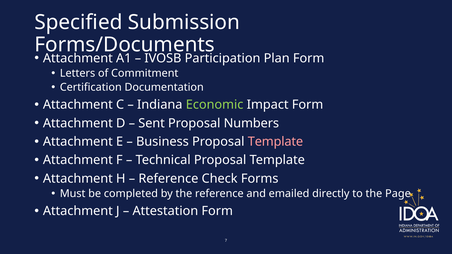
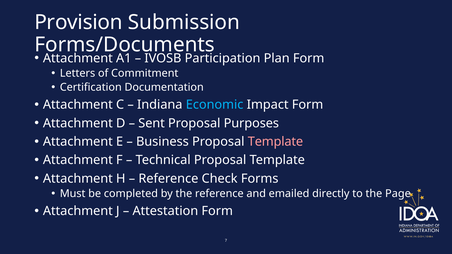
Specified: Specified -> Provision
Economic colour: light green -> light blue
Numbers: Numbers -> Purposes
